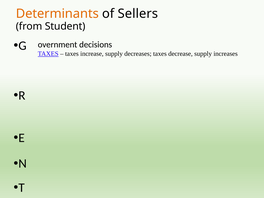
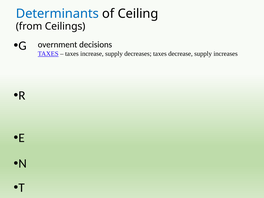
Determinants colour: orange -> blue
Sellers: Sellers -> Ceiling
Student: Student -> Ceilings
